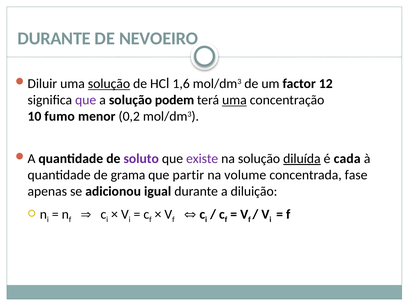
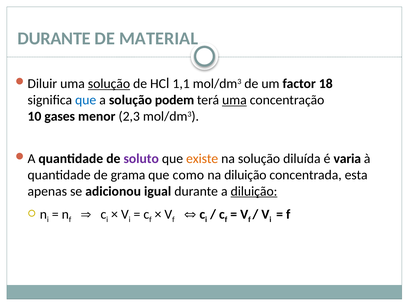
NEVOEIRO: NEVOEIRO -> MATERIAL
1,6: 1,6 -> 1,1
12: 12 -> 18
que at (86, 100) colour: purple -> blue
fumo: fumo -> gases
0,2: 0,2 -> 2,3
existe colour: purple -> orange
diluída underline: present -> none
cada: cada -> varia
partir: partir -> como
na volume: volume -> diluição
fase: fase -> esta
diluição at (254, 192) underline: none -> present
